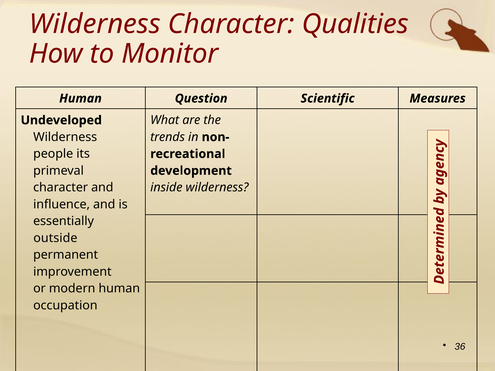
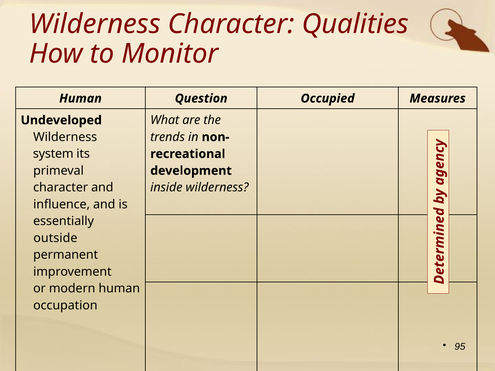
Scientific: Scientific -> Occupied
people: people -> system
36: 36 -> 95
